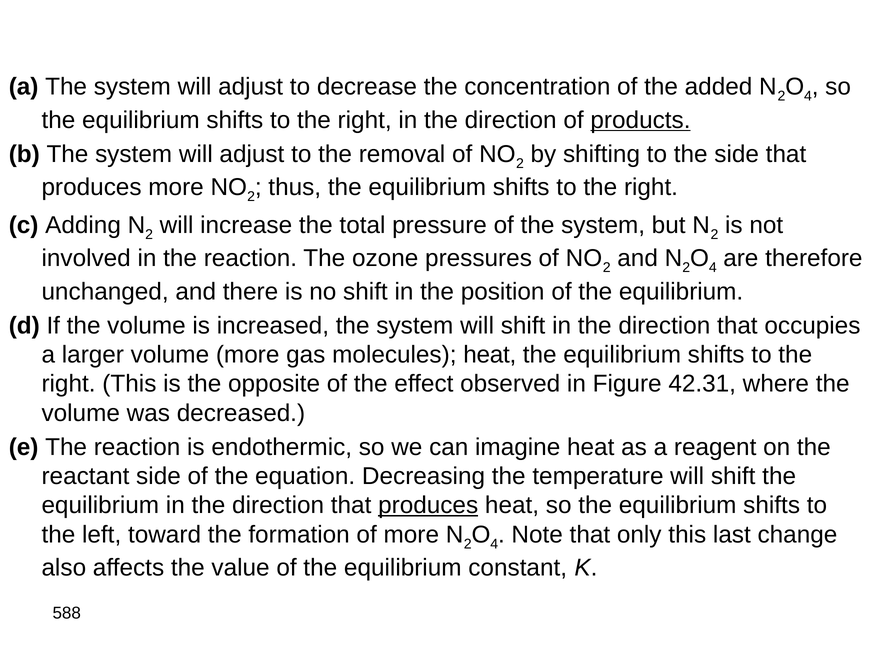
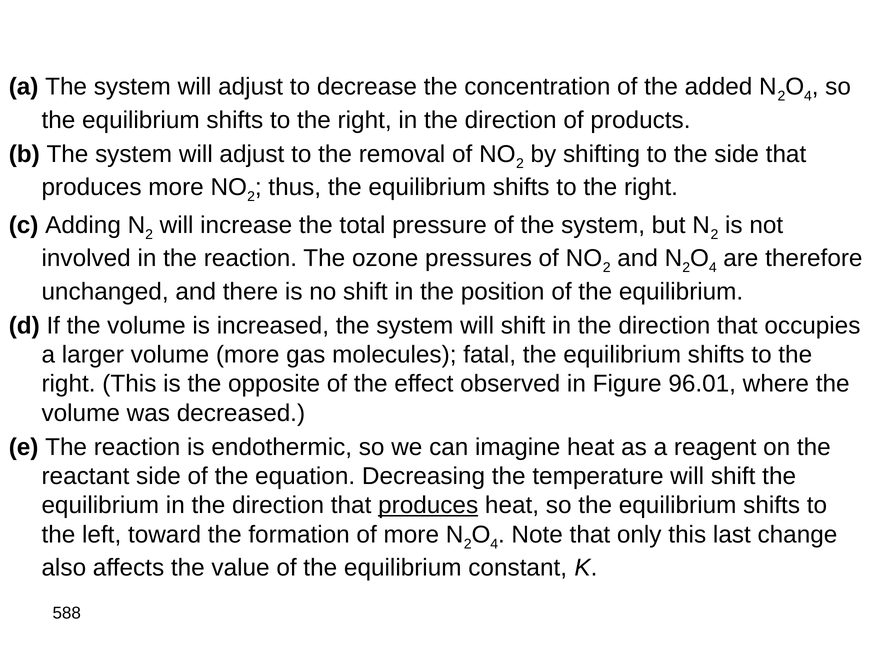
products underline: present -> none
molecules heat: heat -> fatal
42.31: 42.31 -> 96.01
